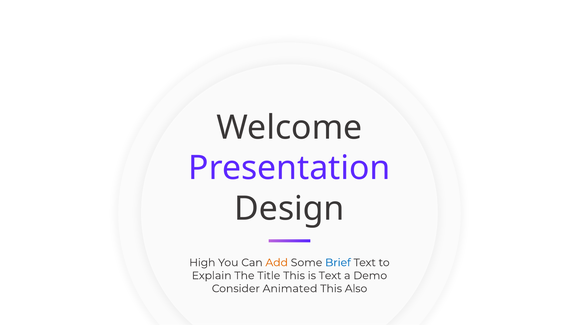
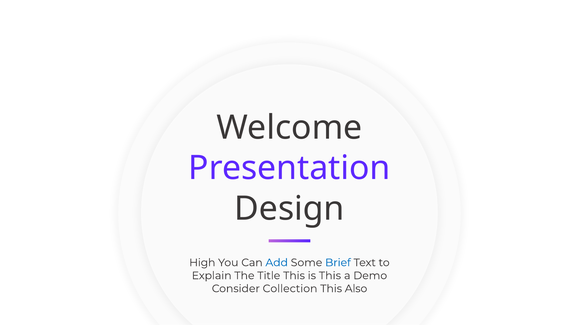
Add colour: orange -> blue
is Text: Text -> This
Animated: Animated -> Collection
